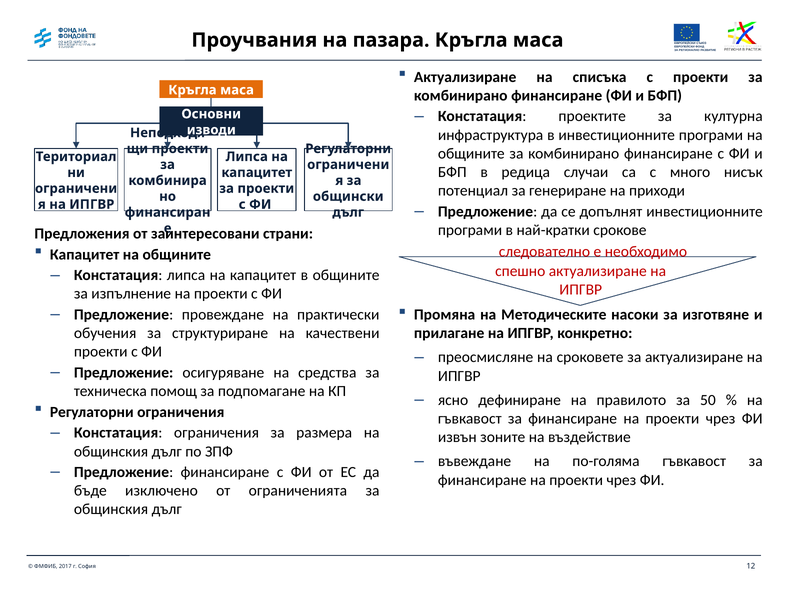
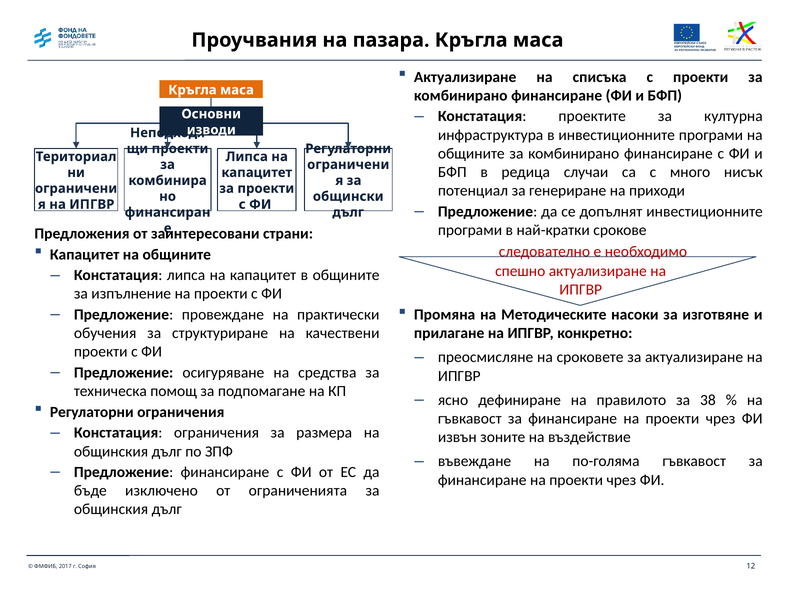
50: 50 -> 38
